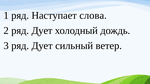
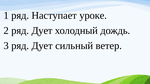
слова: слова -> уроке
